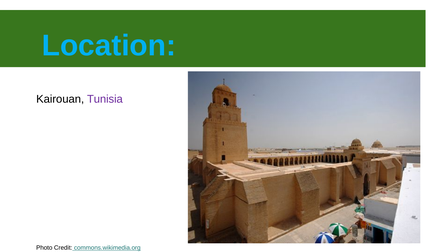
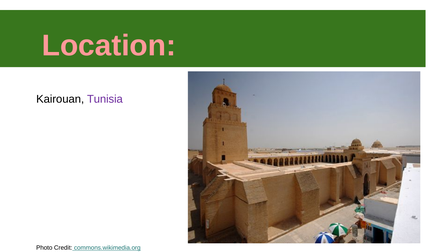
Location colour: light blue -> pink
